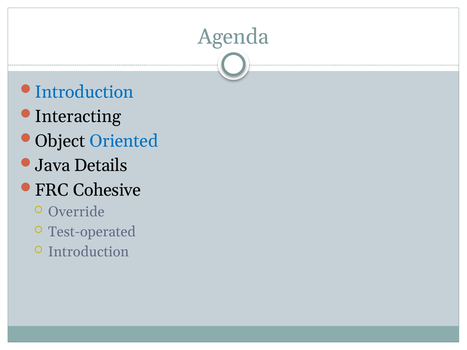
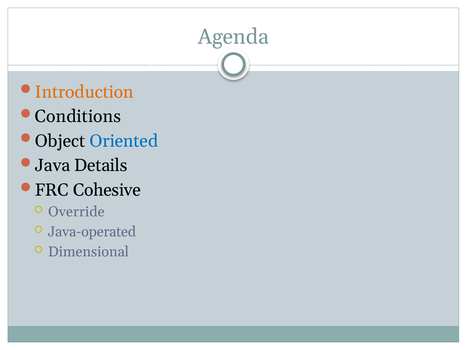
Introduction at (84, 92) colour: blue -> orange
Interacting: Interacting -> Conditions
Test-operated: Test-operated -> Java-operated
Introduction at (88, 252): Introduction -> Dimensional
